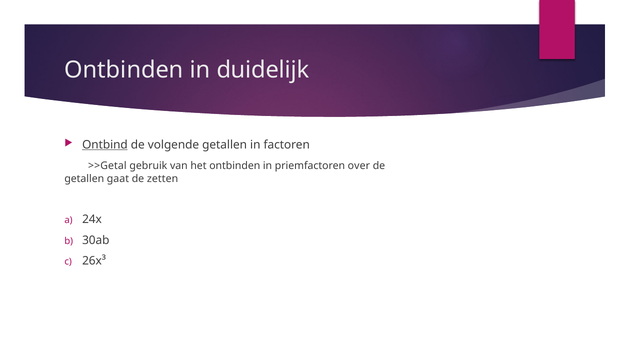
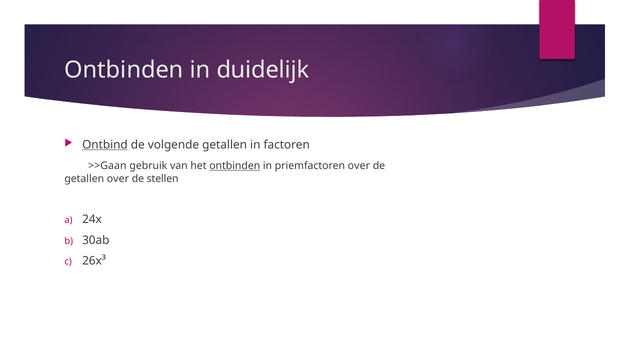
>>Getal: >>Getal -> >>Gaan
ontbinden at (235, 166) underline: none -> present
getallen gaat: gaat -> over
zetten: zetten -> stellen
